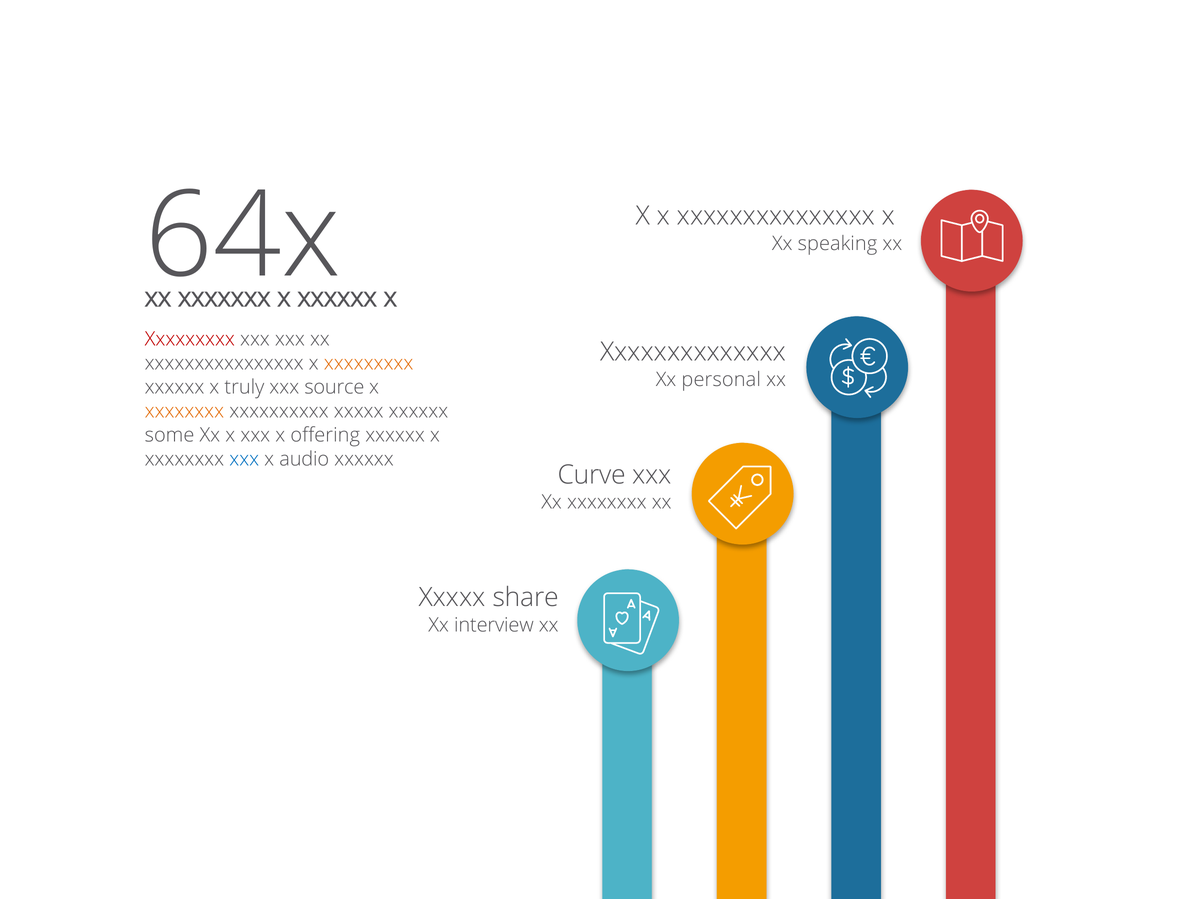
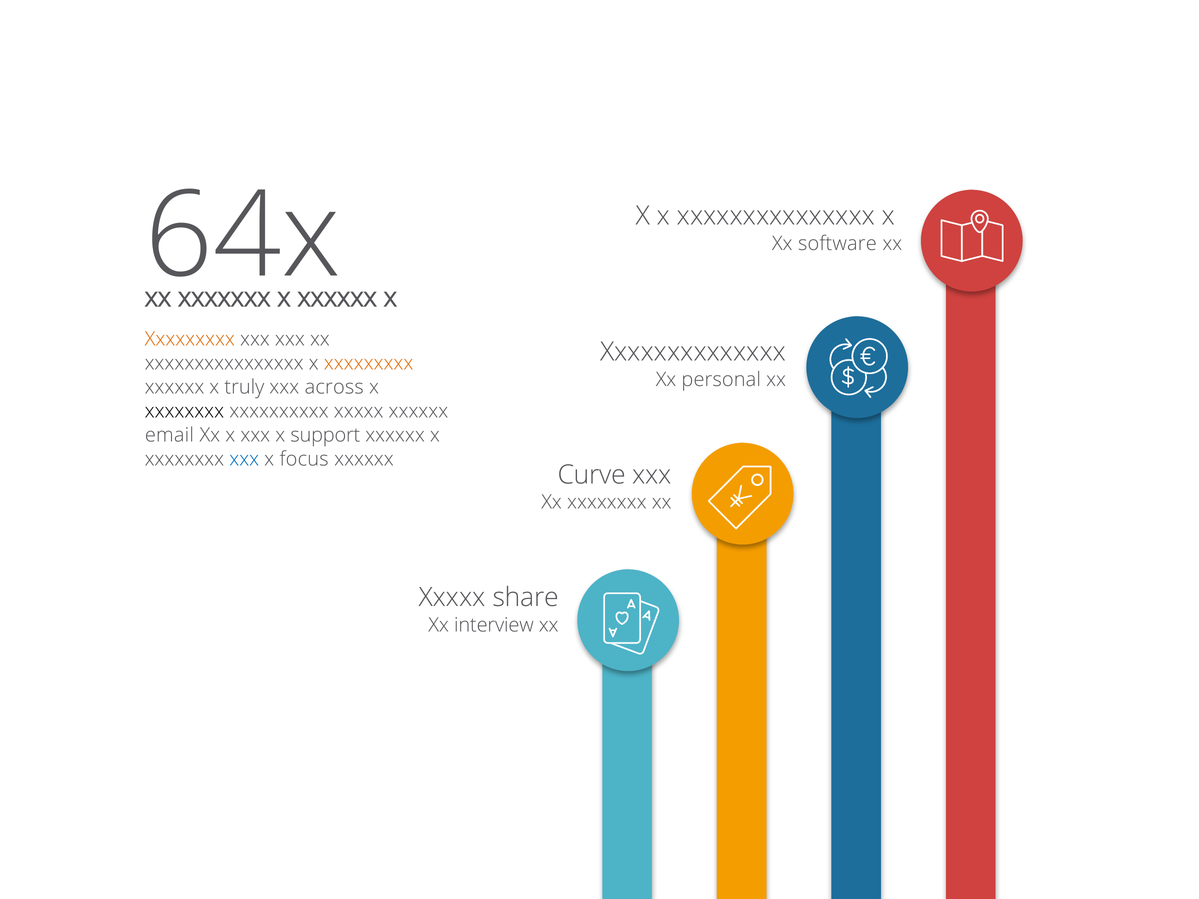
speaking: speaking -> software
Xxxxxxxxx at (190, 339) colour: red -> orange
source: source -> across
xxxxxxxx at (184, 411) colour: orange -> black
some: some -> email
offering: offering -> support
audio: audio -> focus
